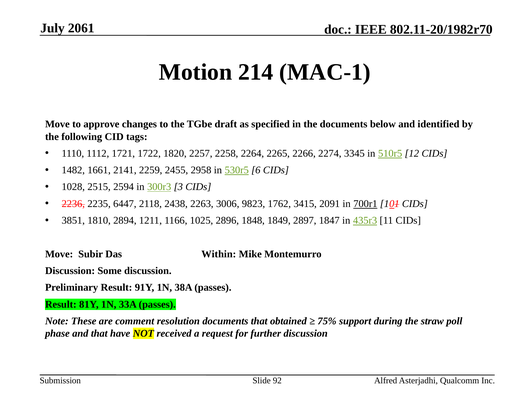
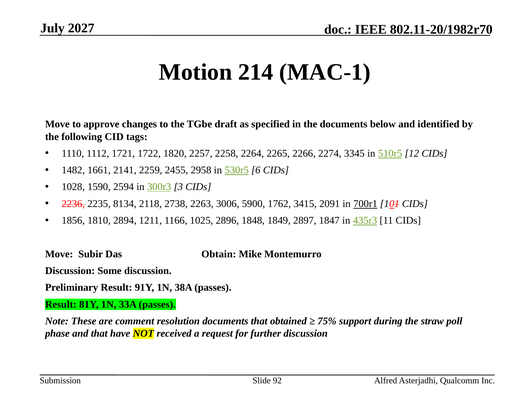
2061: 2061 -> 2027
2515: 2515 -> 1590
6447: 6447 -> 8134
2438: 2438 -> 2738
9823: 9823 -> 5900
3851: 3851 -> 1856
Within: Within -> Obtain
